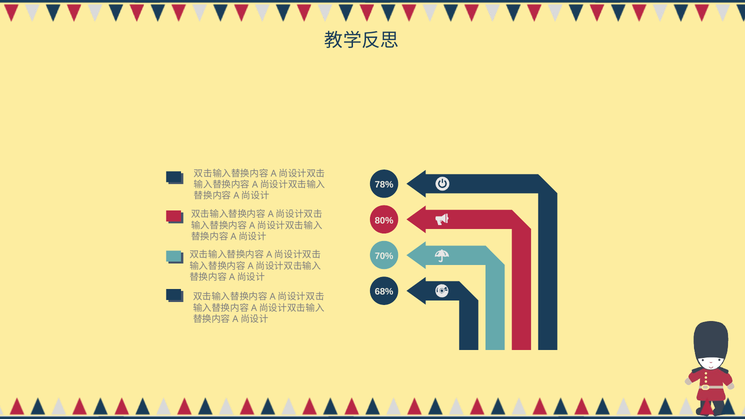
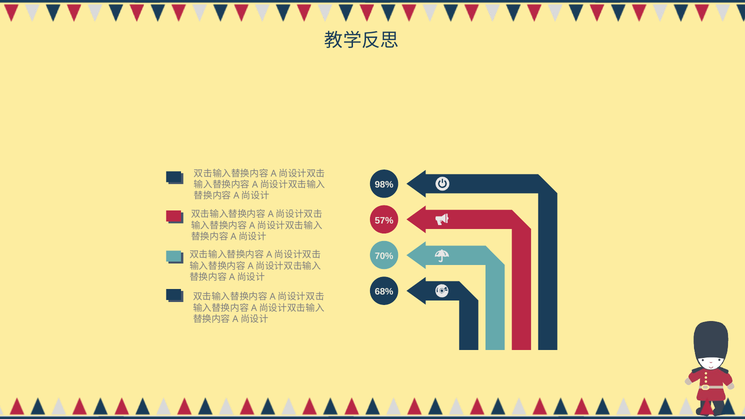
78%: 78% -> 98%
80%: 80% -> 57%
